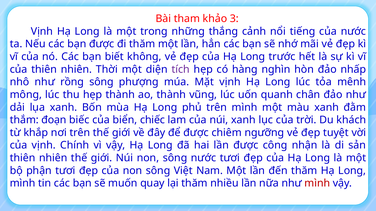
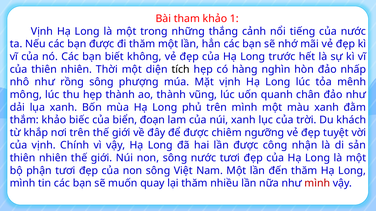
3: 3 -> 1
tích colour: purple -> black
thắm đoạn: đoạn -> khảo
chiếc: chiếc -> đoạn
